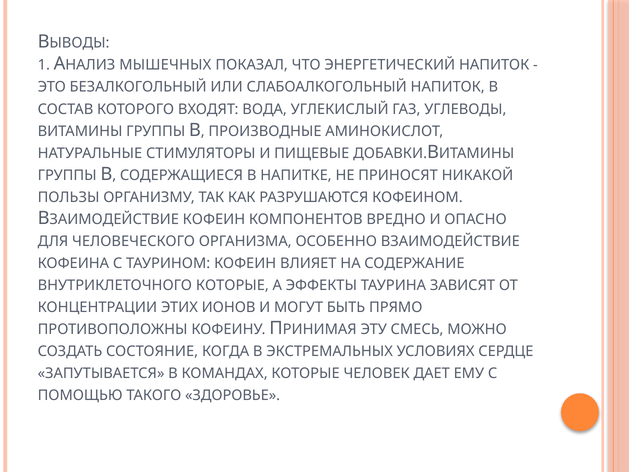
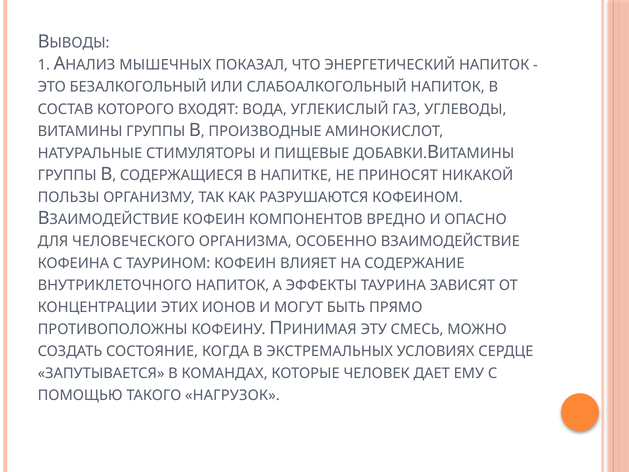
ВНУТРИКЛЕТОЧНОГО КОТОРЫЕ: КОТОРЫЕ -> НАПИТОК
ЗДОРОВЬЕ: ЗДОРОВЬЕ -> НАГРУЗОК
